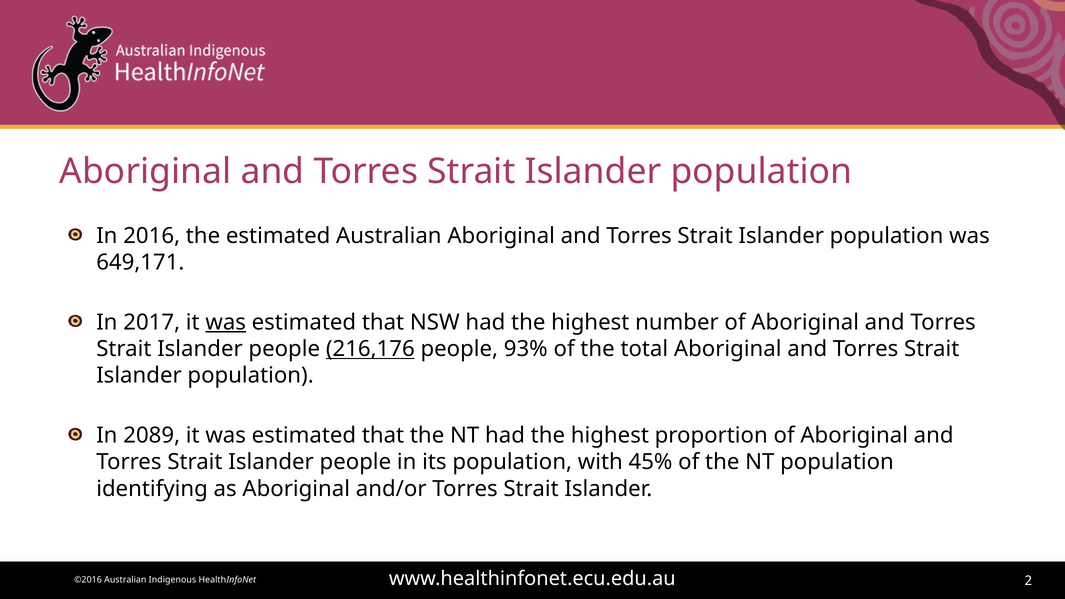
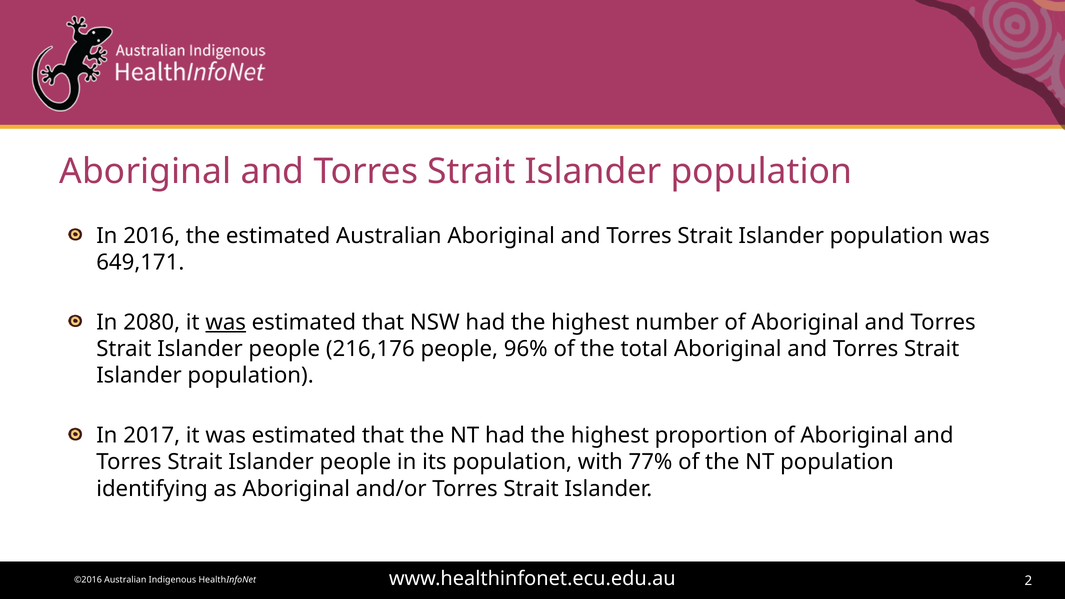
2017: 2017 -> 2080
216,176 underline: present -> none
93%: 93% -> 96%
2089: 2089 -> 2017
45%: 45% -> 77%
